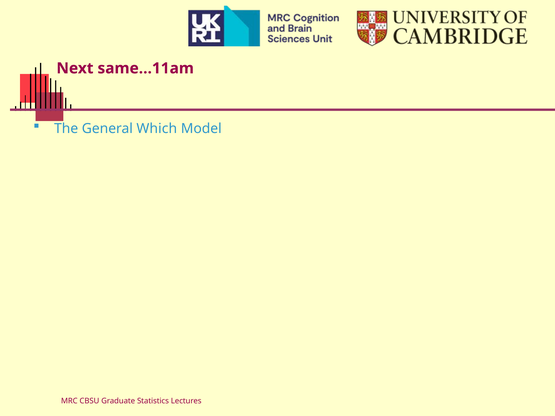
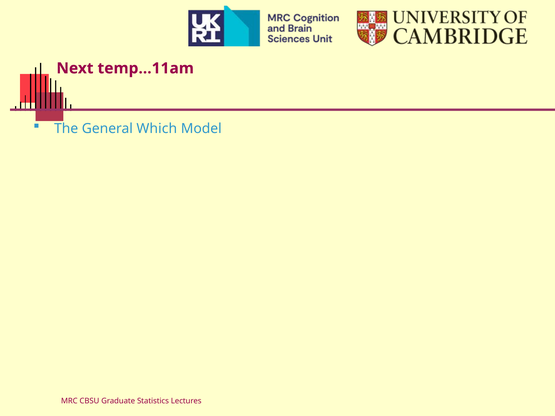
same…11am: same…11am -> temp…11am
